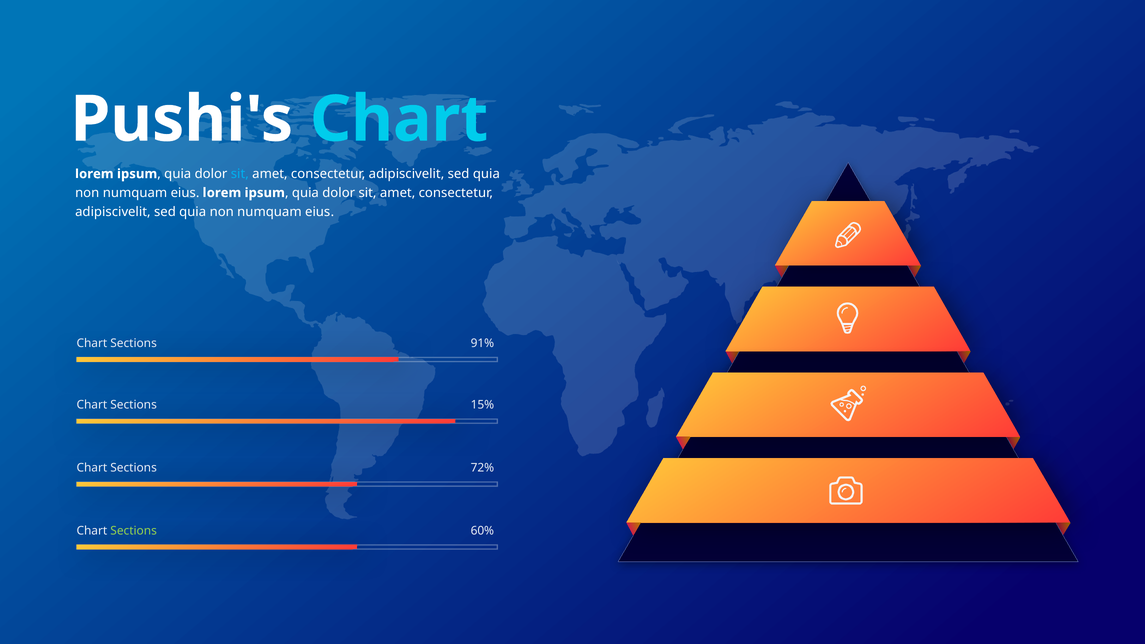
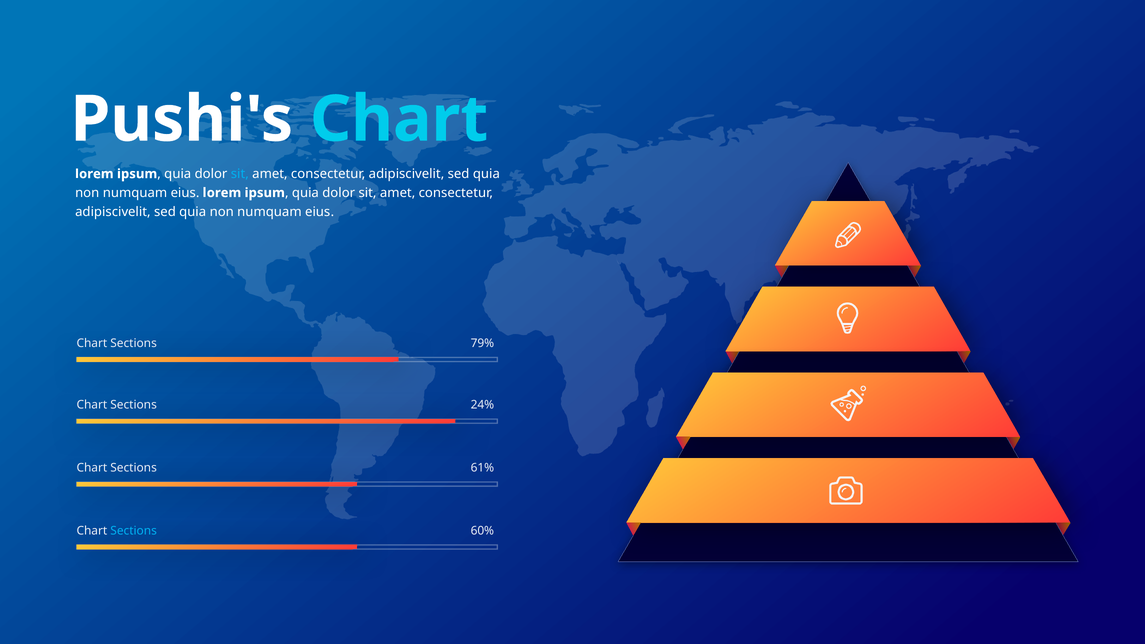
91%: 91% -> 79%
15%: 15% -> 24%
72%: 72% -> 61%
Sections at (134, 531) colour: light green -> light blue
